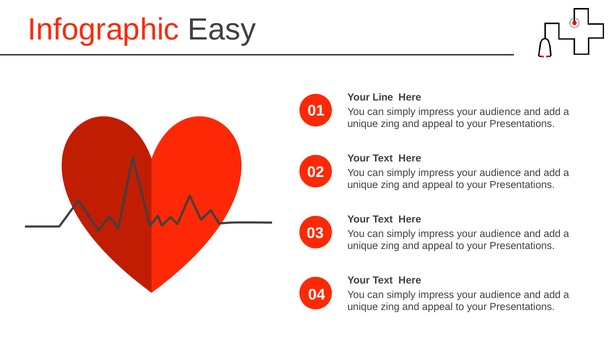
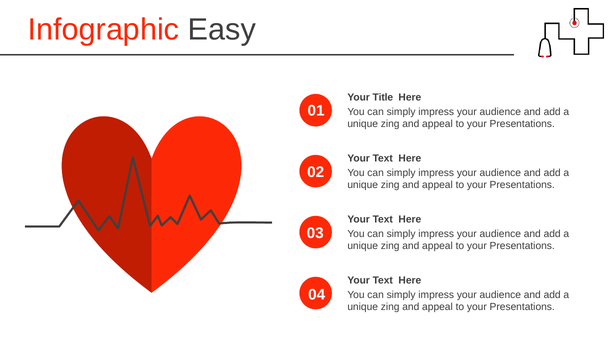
Line: Line -> Title
